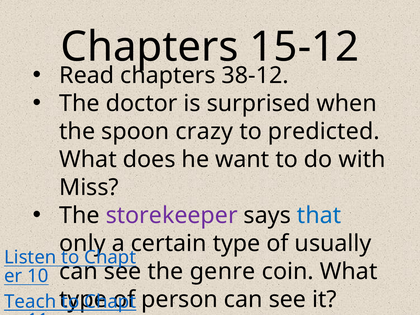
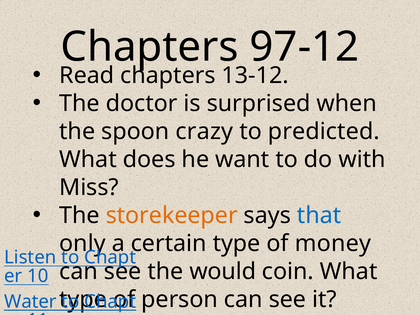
15-12: 15-12 -> 97-12
38-12: 38-12 -> 13-12
storekeeper colour: purple -> orange
usually: usually -> money
genre: genre -> would
Teach: Teach -> Water
